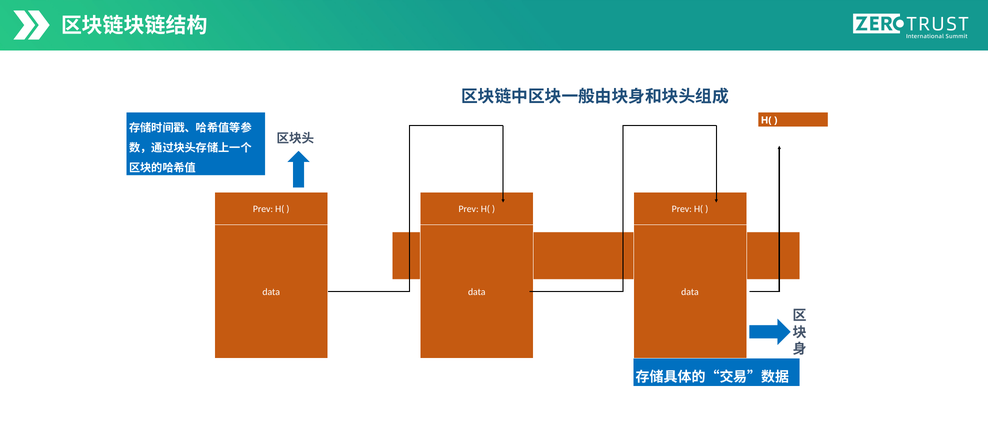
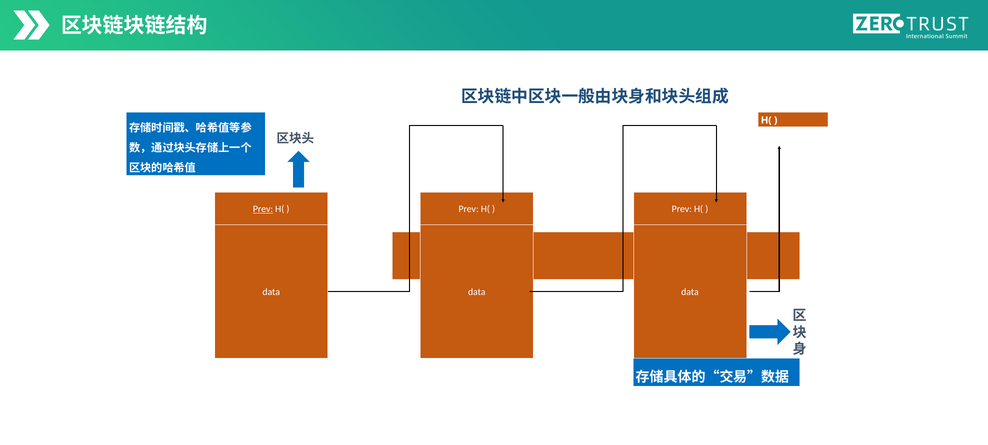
Prev at (263, 209) underline: none -> present
